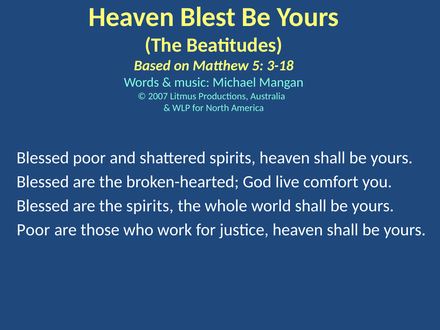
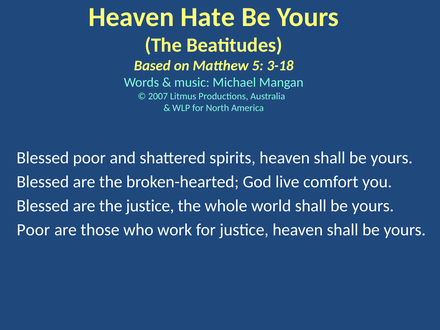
Blest: Blest -> Hate
the spirits: spirits -> justice
